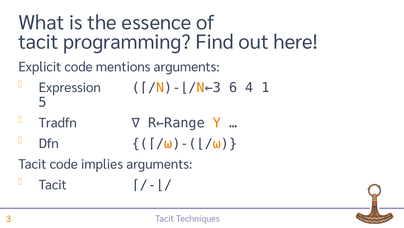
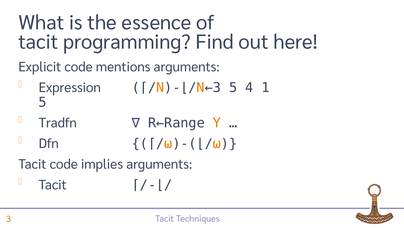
⌈/N)-⌊/N←3 6: 6 -> 5
